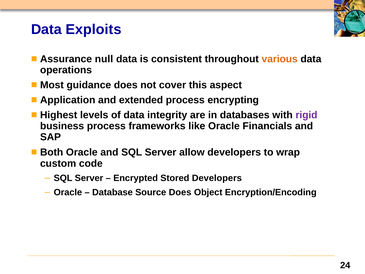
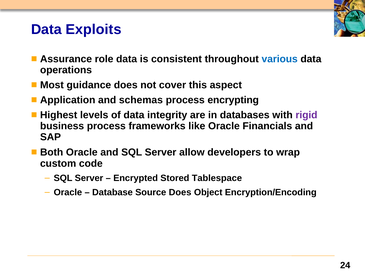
null: null -> role
various colour: orange -> blue
extended: extended -> schemas
Stored Developers: Developers -> Tablespace
